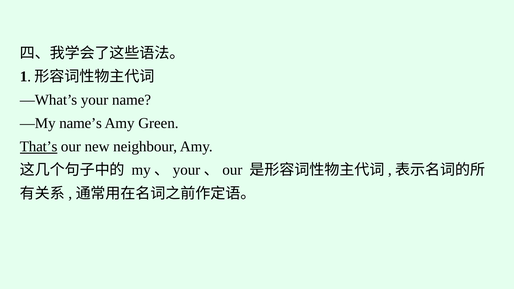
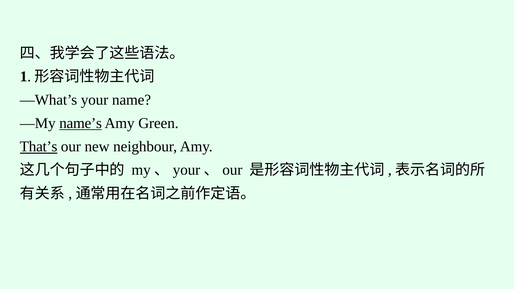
name’s underline: none -> present
